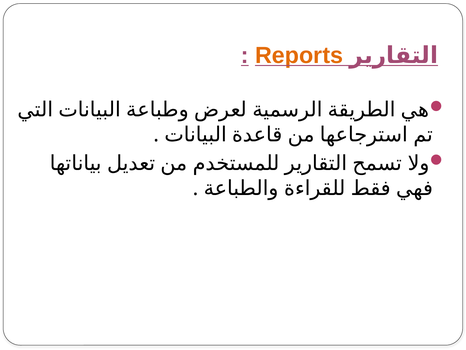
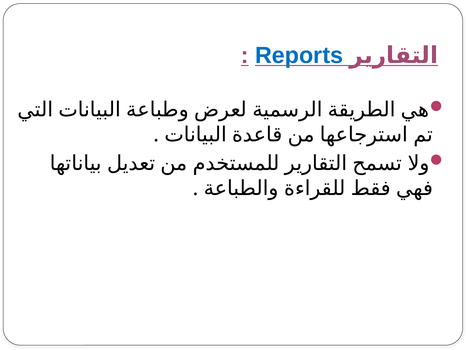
Reports colour: orange -> blue
